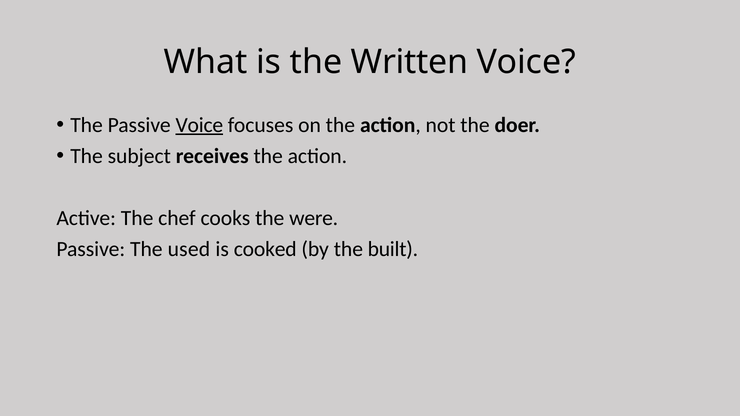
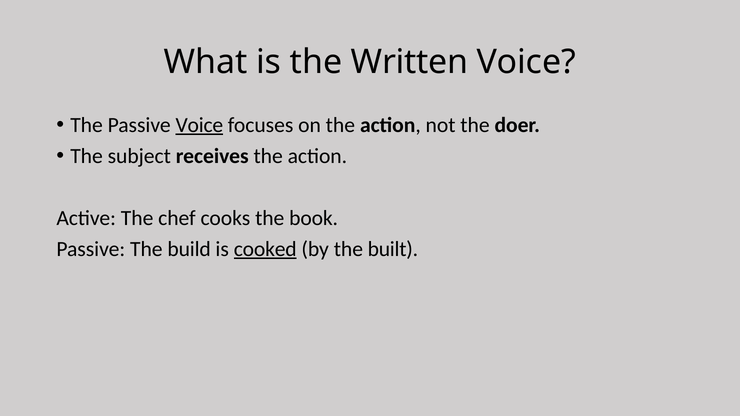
were: were -> book
used: used -> build
cooked underline: none -> present
